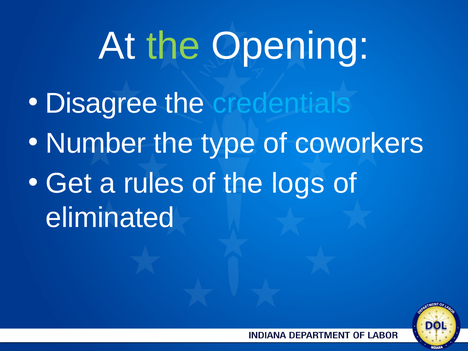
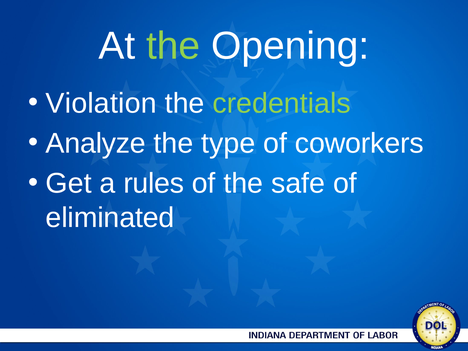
Disagree: Disagree -> Violation
credentials colour: light blue -> light green
Number: Number -> Analyze
logs: logs -> safe
